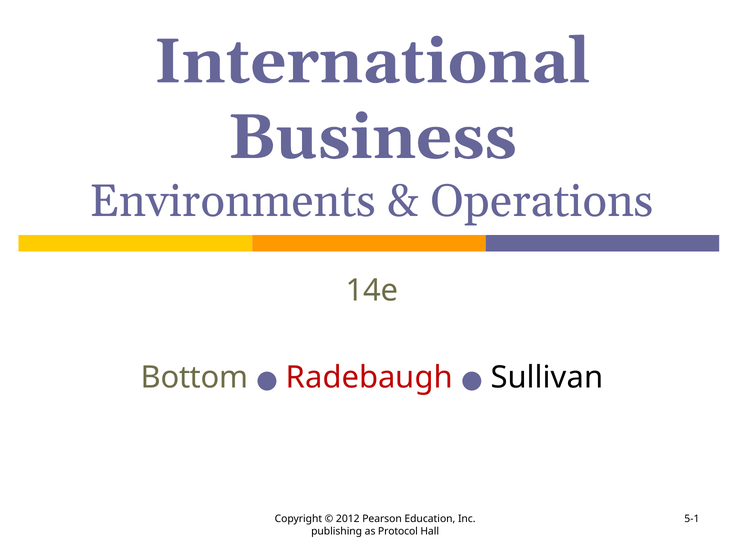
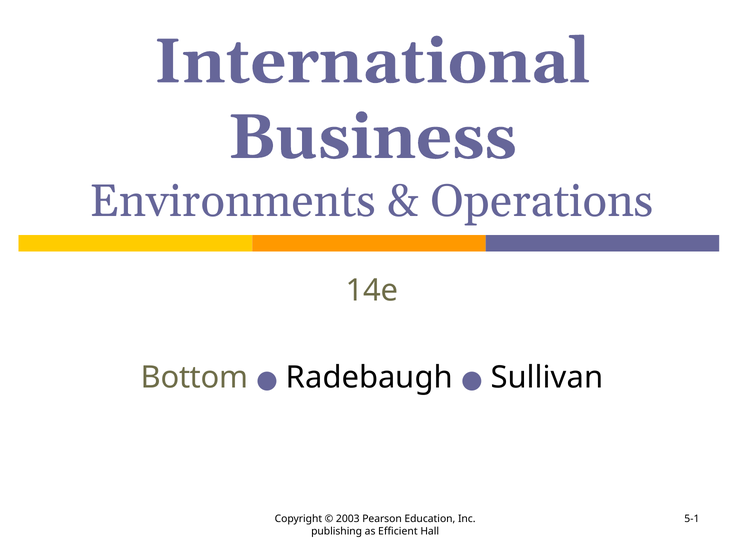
Radebaugh colour: red -> black
2012: 2012 -> 2003
Protocol: Protocol -> Efficient
